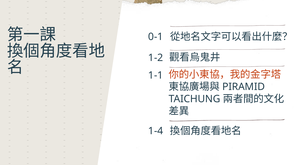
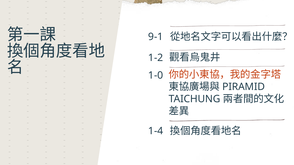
0-1: 0-1 -> 9-1
1-1: 1-1 -> 1-0
